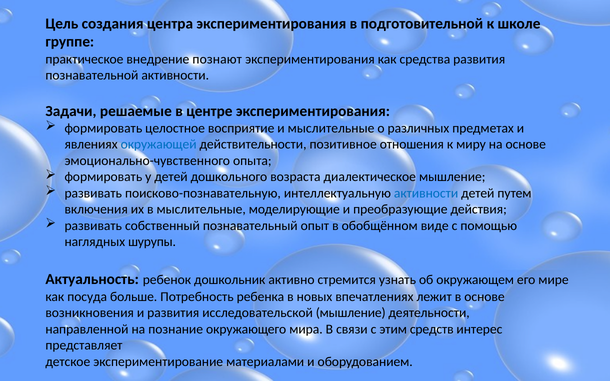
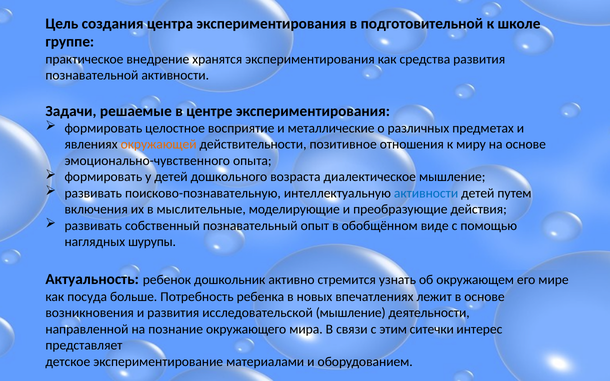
познают: познают -> хранятся
и мыслительные: мыслительные -> металлические
окружающей colour: blue -> orange
средств: средств -> ситечки
